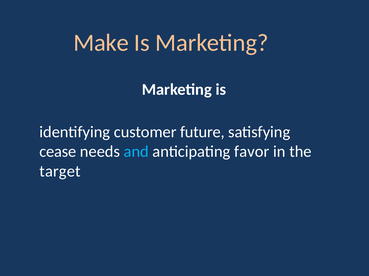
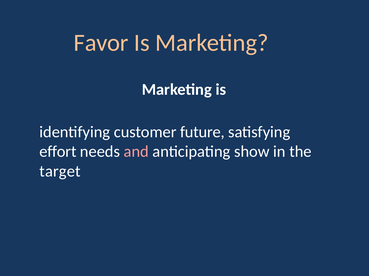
Make: Make -> Favor
cease: cease -> effort
and colour: light blue -> pink
favor: favor -> show
